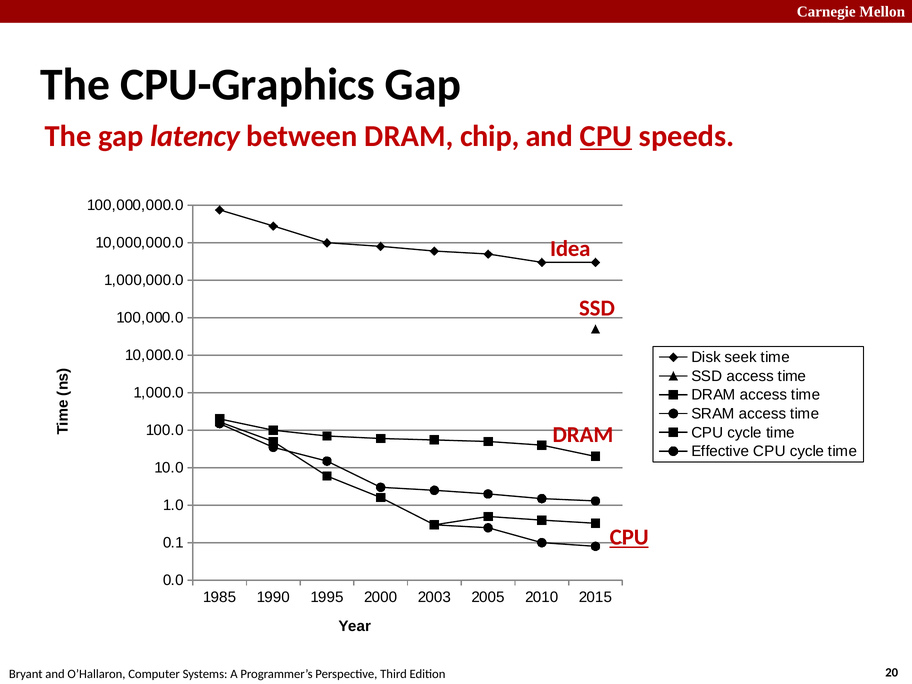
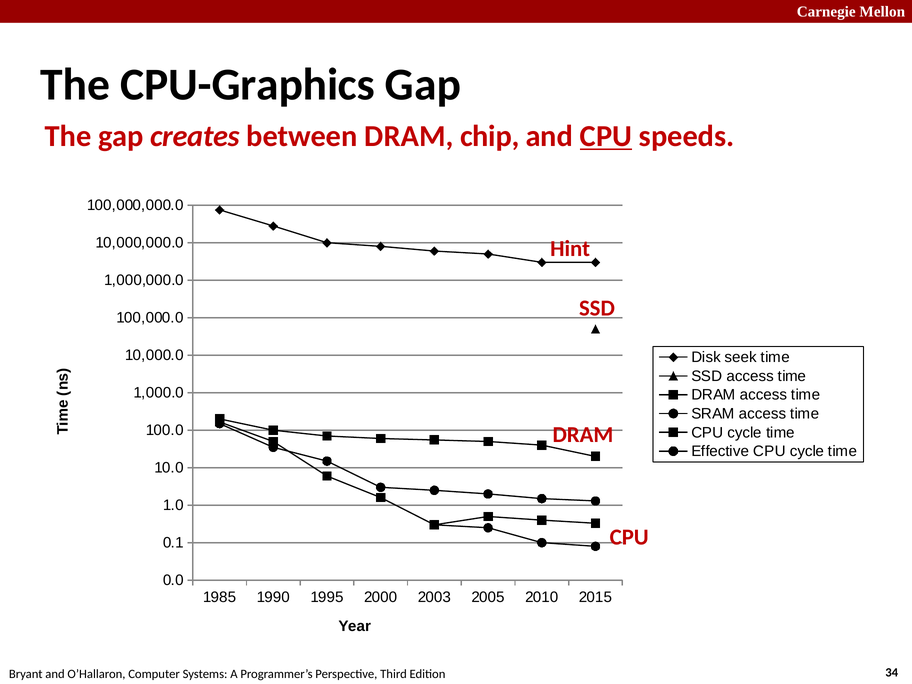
latency: latency -> creates
Idea: Idea -> Hint
CPU at (629, 537) underline: present -> none
20: 20 -> 34
